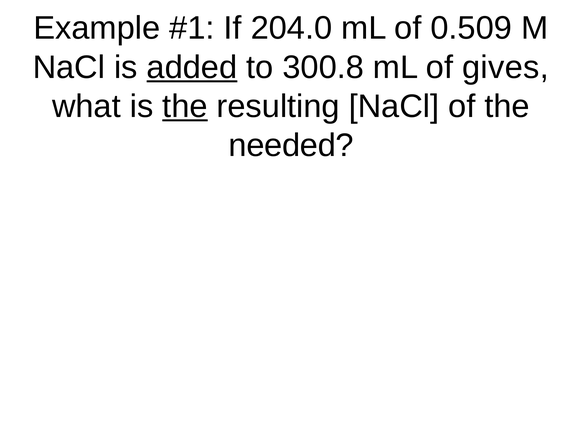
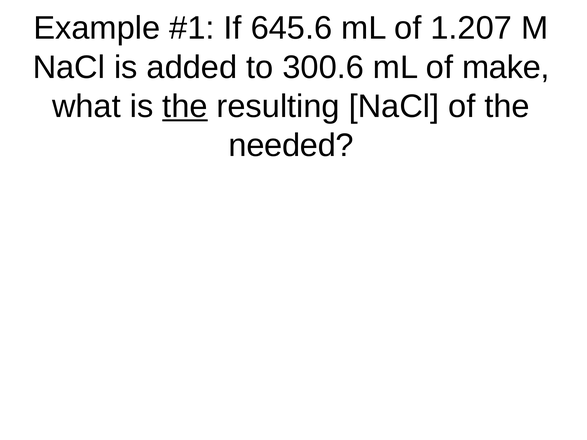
204.0: 204.0 -> 645.6
0.509: 0.509 -> 1.207
added underline: present -> none
300.8: 300.8 -> 300.6
gives: gives -> make
